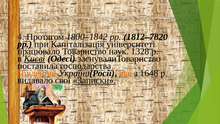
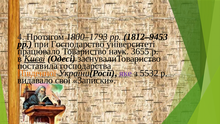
1800–1842: 1800–1842 -> 1800–1793
1812–7820: 1812–7820 -> 1812–9453
Капіталізація: Капіталізація -> Господарство
1328: 1328 -> 3655
яке colour: orange -> purple
1648: 1648 -> 5532
Записки underline: present -> none
